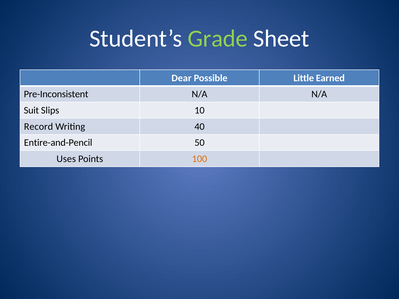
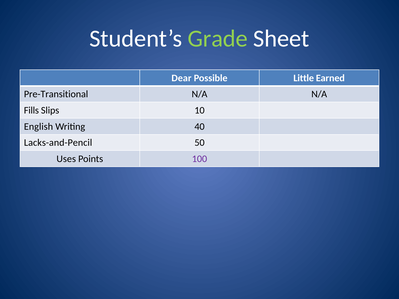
Pre-Inconsistent: Pre-Inconsistent -> Pre-Transitional
Suit: Suit -> Fills
Record: Record -> English
Entire-and-Pencil: Entire-and-Pencil -> Lacks-and-Pencil
100 colour: orange -> purple
